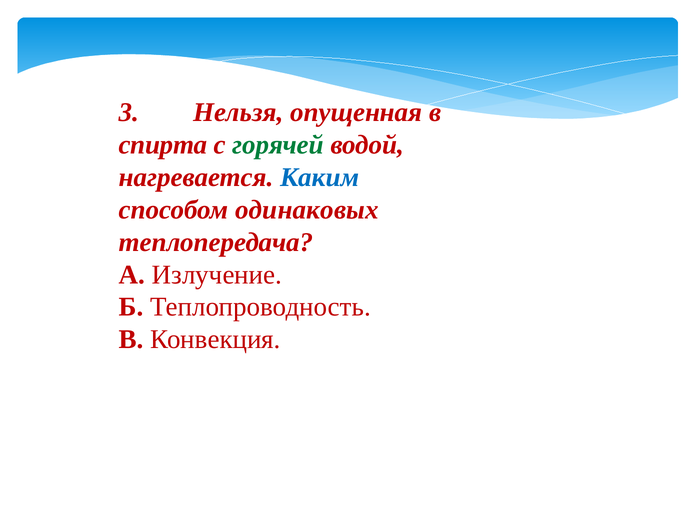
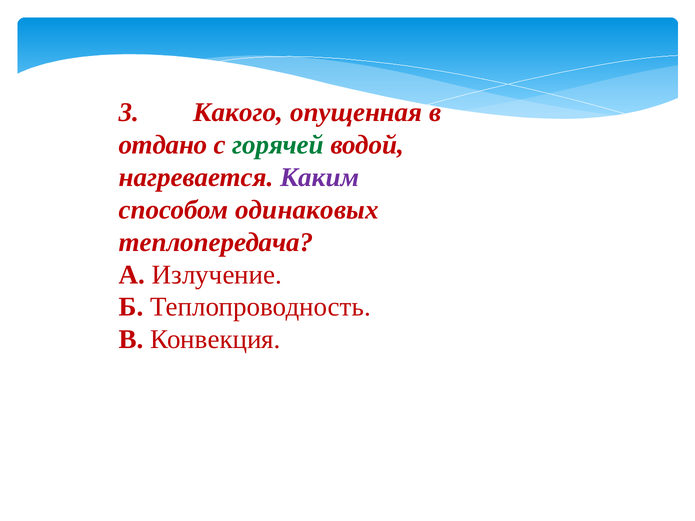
Нельзя: Нельзя -> Какого
спирта: спирта -> отдано
Каким colour: blue -> purple
